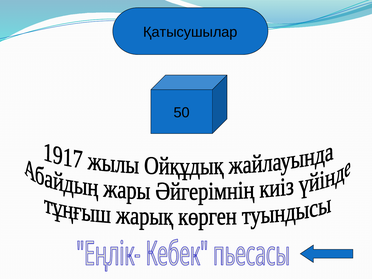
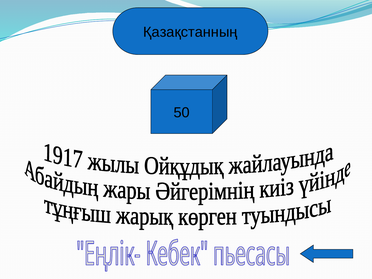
Қатысушылар: Қатысушылар -> Қазақстанның
